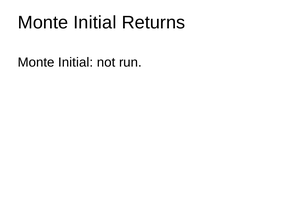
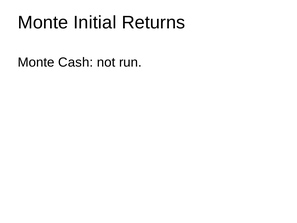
Initial at (76, 62): Initial -> Cash
